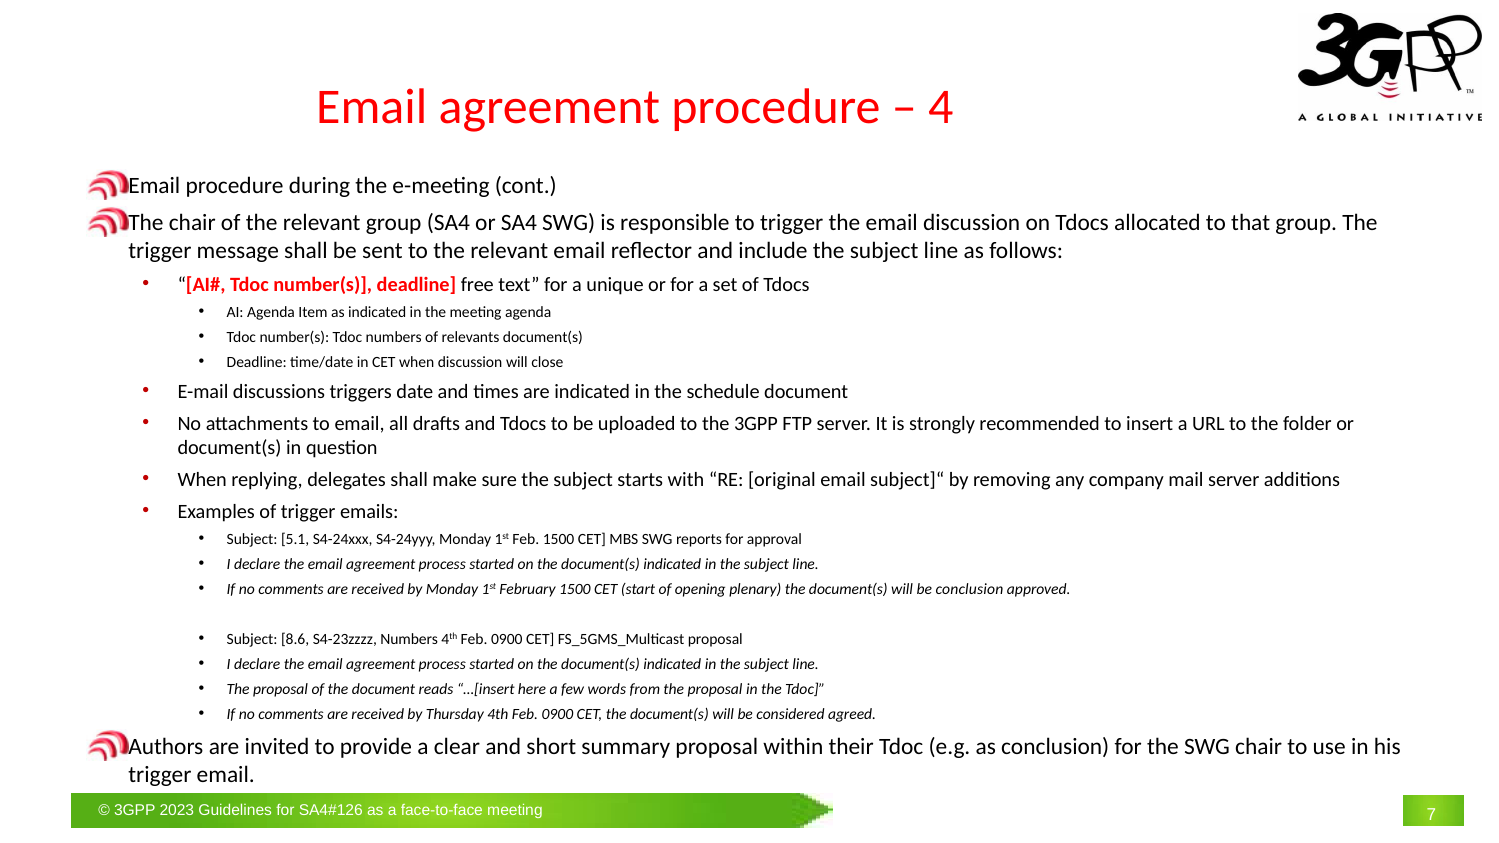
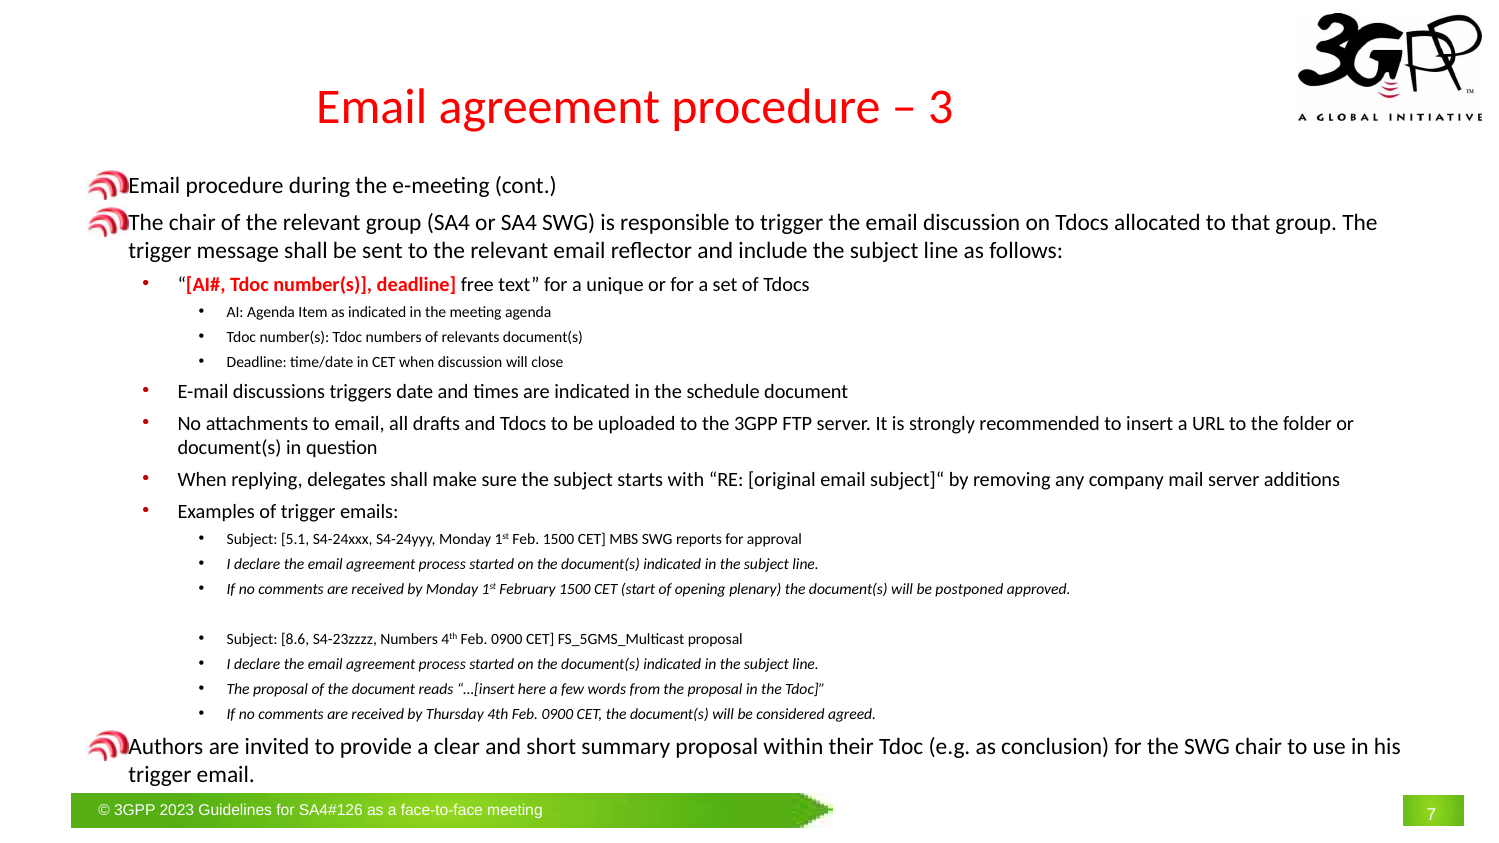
4: 4 -> 3
be conclusion: conclusion -> postponed
